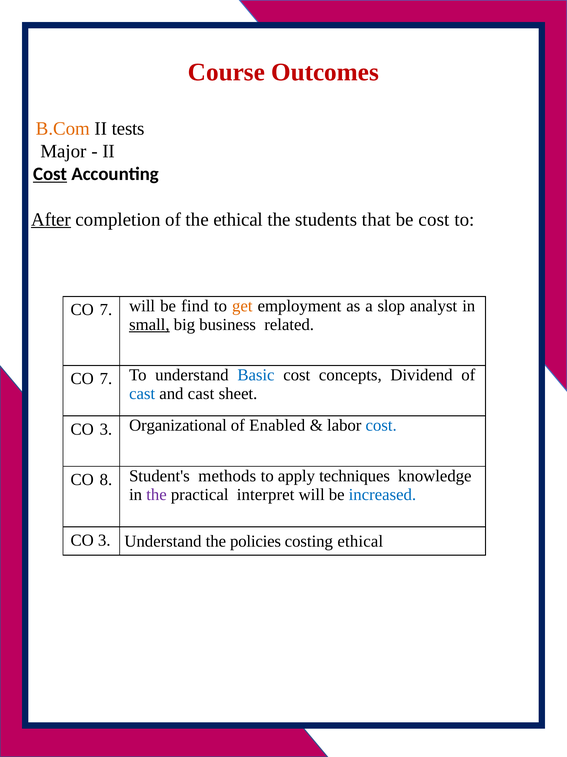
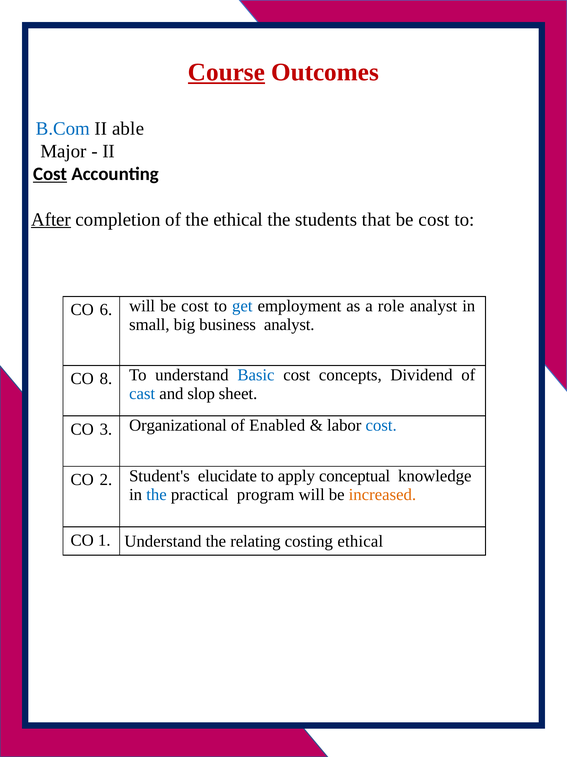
Course underline: none -> present
B.Com colour: orange -> blue
tests: tests -> able
7 at (106, 309): 7 -> 6
will be find: find -> cost
get colour: orange -> blue
slop: slop -> role
small underline: present -> none
business related: related -> analyst
7 at (106, 378): 7 -> 8
and cast: cast -> slop
8: 8 -> 2
methods: methods -> elucidate
techniques: techniques -> conceptual
the at (156, 494) colour: purple -> blue
interpret: interpret -> program
increased colour: blue -> orange
3 at (104, 539): 3 -> 1
policies: policies -> relating
